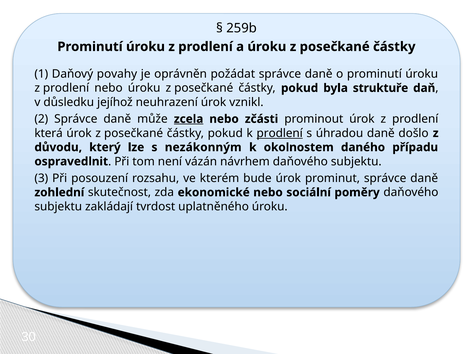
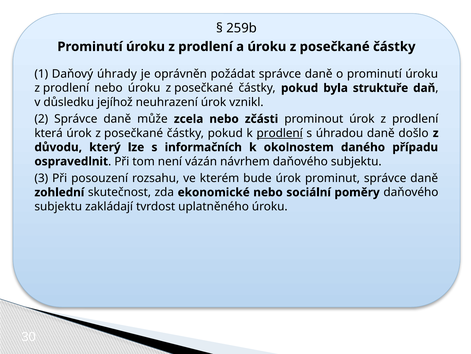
povahy: povahy -> úhrady
zcela underline: present -> none
nezákonným: nezákonným -> informačních
